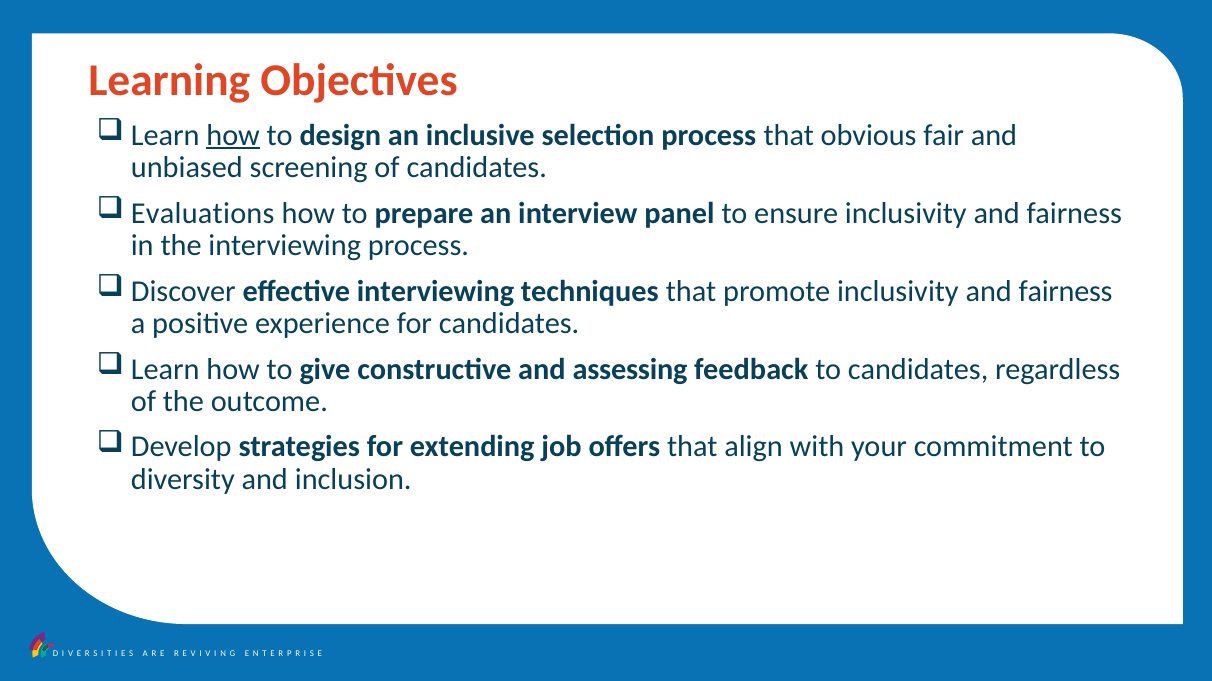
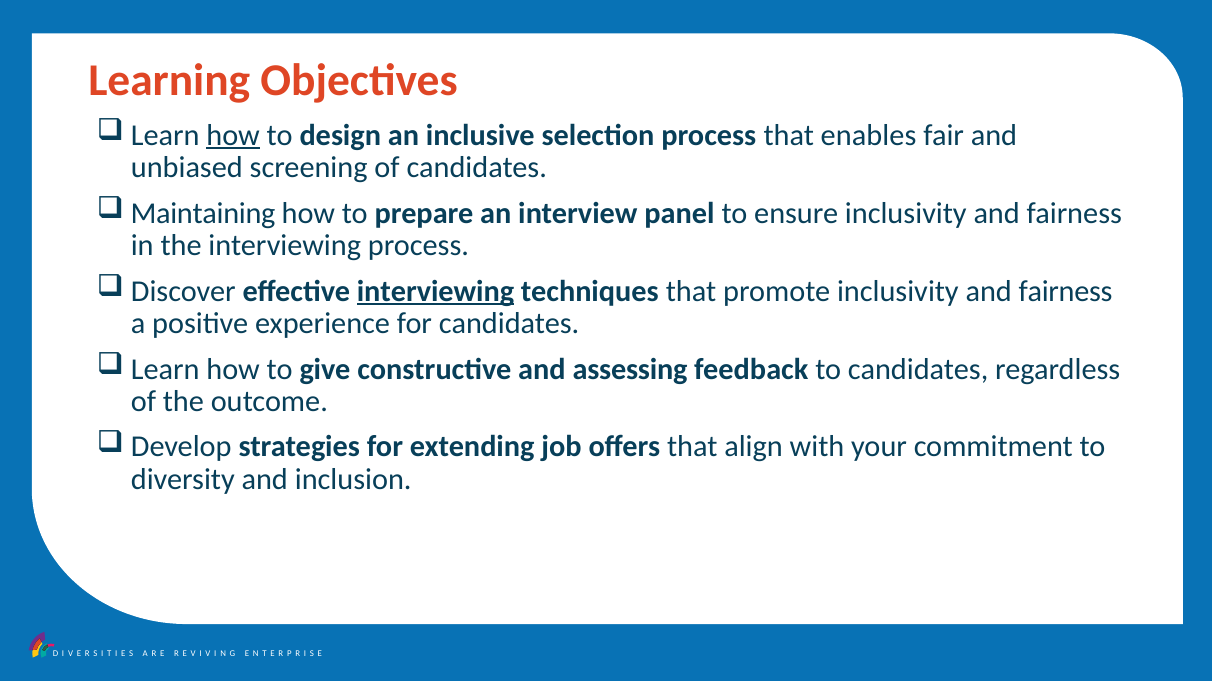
obvious: obvious -> enables
Evaluations: Evaluations -> Maintaining
interviewing at (436, 291) underline: none -> present
